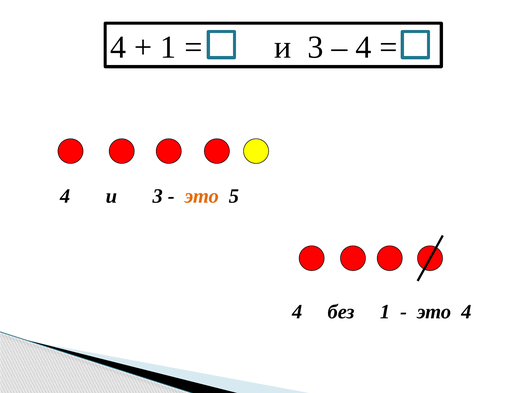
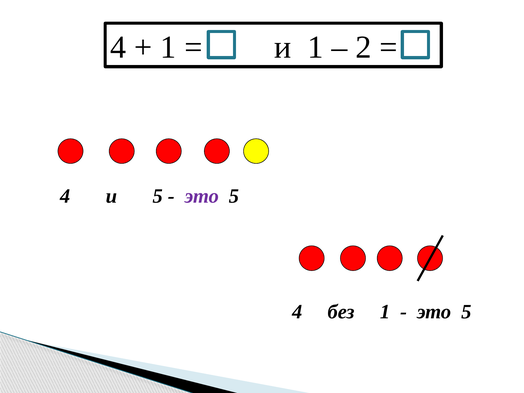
3 at (315, 47): 3 -> 1
4 at (363, 47): 4 -> 2
4 и 3: 3 -> 5
это at (202, 196) colour: orange -> purple
4 at (466, 312): 4 -> 5
